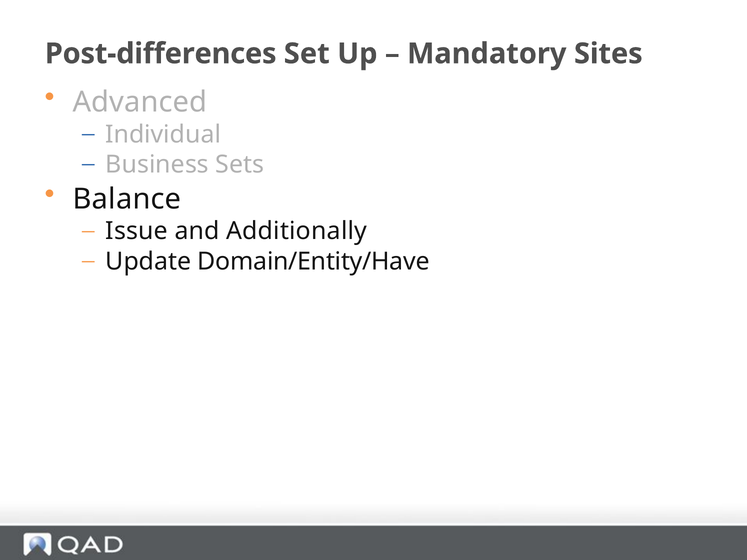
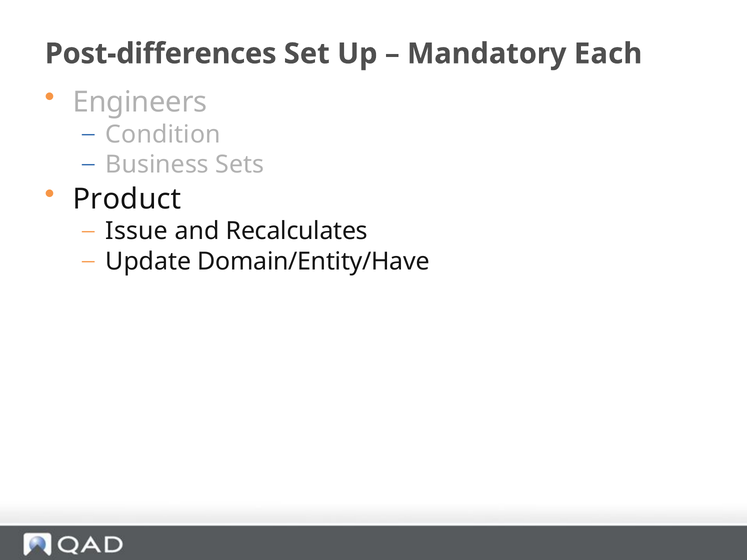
Sites: Sites -> Each
Advanced: Advanced -> Engineers
Individual: Individual -> Condition
Balance: Balance -> Product
Additionally: Additionally -> Recalculates
